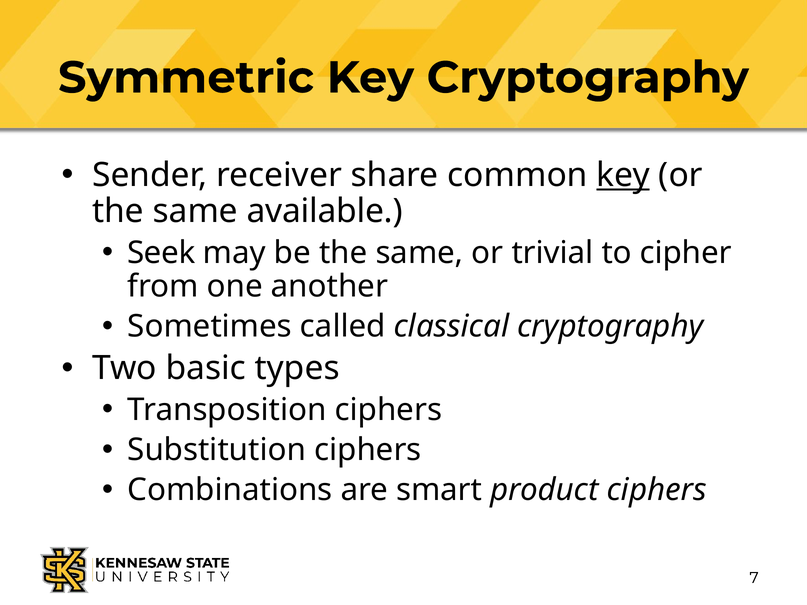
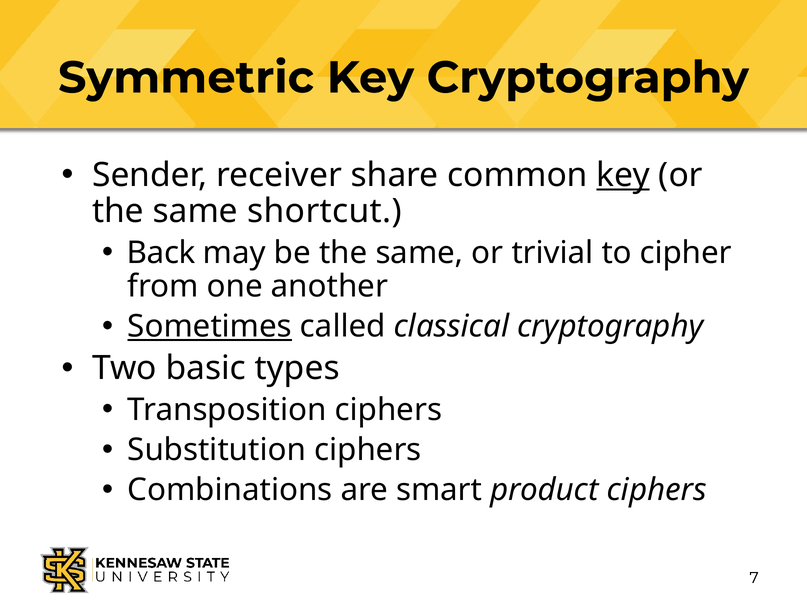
available: available -> shortcut
Seek: Seek -> Back
Sometimes underline: none -> present
